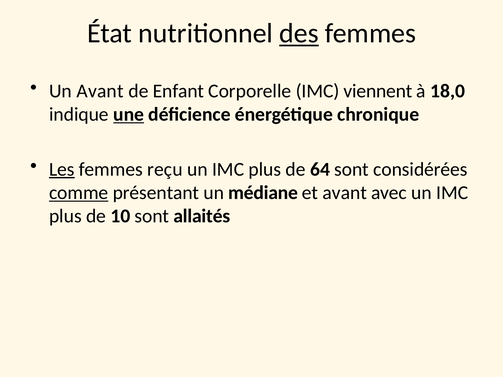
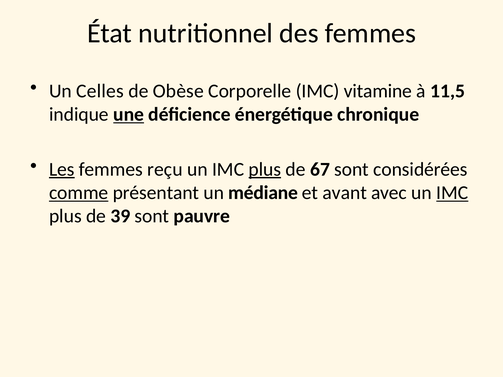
des underline: present -> none
Un Avant: Avant -> Celles
Enfant: Enfant -> Obèse
viennent: viennent -> vitamine
18,0: 18,0 -> 11,5
plus at (265, 169) underline: none -> present
64: 64 -> 67
IMC at (452, 193) underline: none -> present
10: 10 -> 39
allaités: allaités -> pauvre
